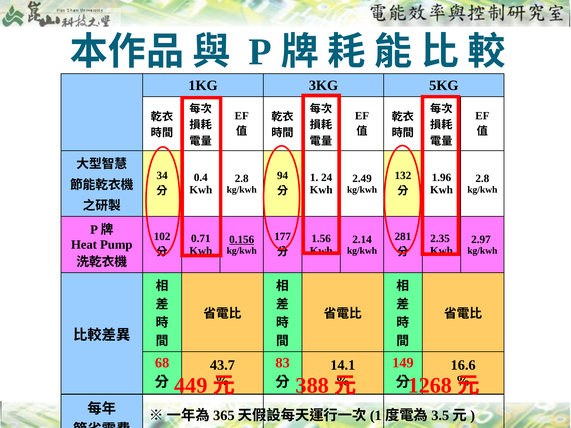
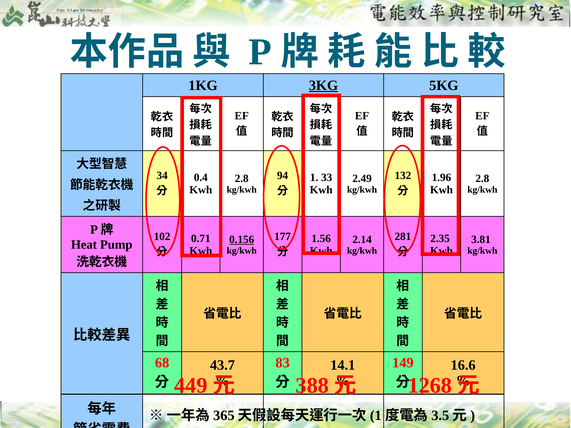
3KG underline: none -> present
24: 24 -> 33
2.97: 2.97 -> 3.81
